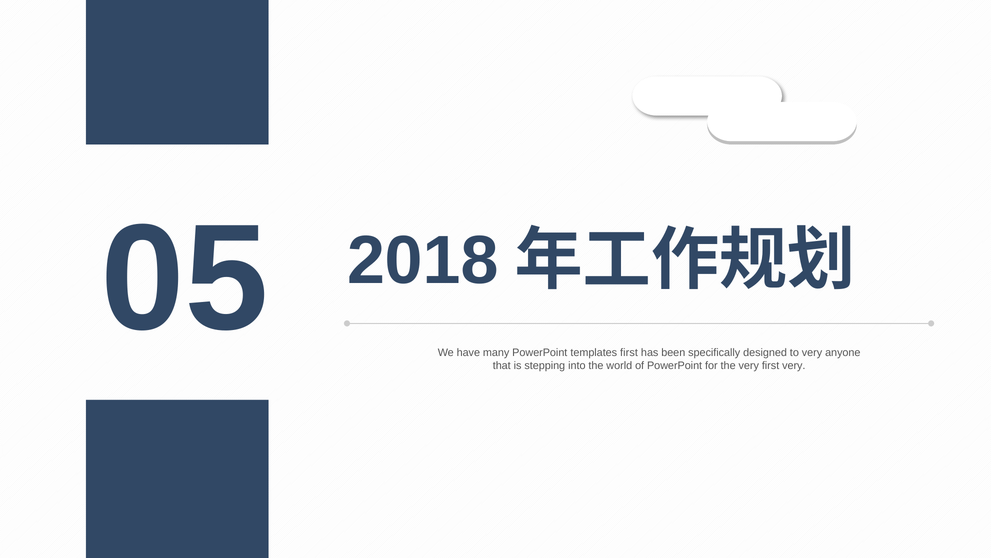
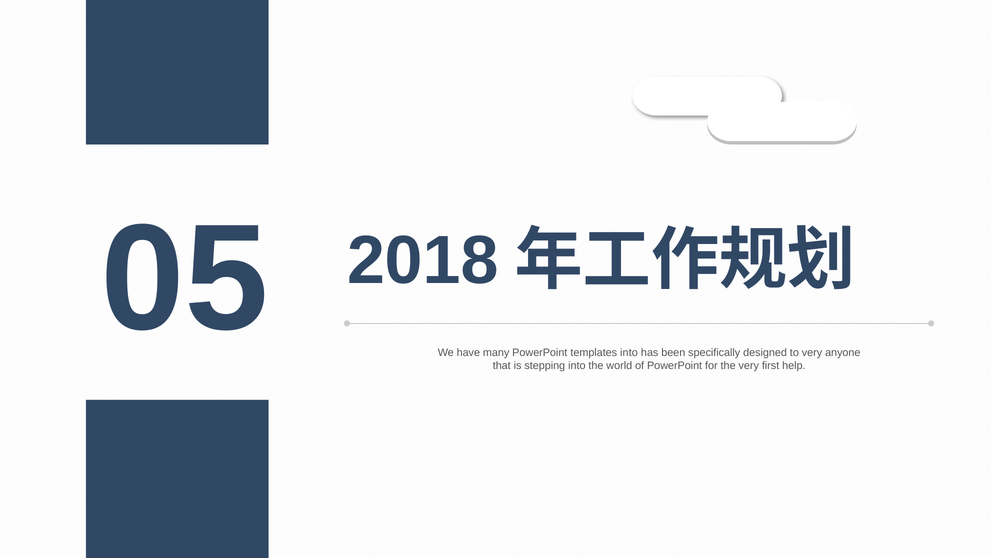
templates first: first -> into
first very: very -> help
